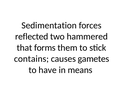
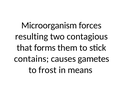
Sedimentation: Sedimentation -> Microorganism
reflected: reflected -> resulting
hammered: hammered -> contagious
have: have -> frost
